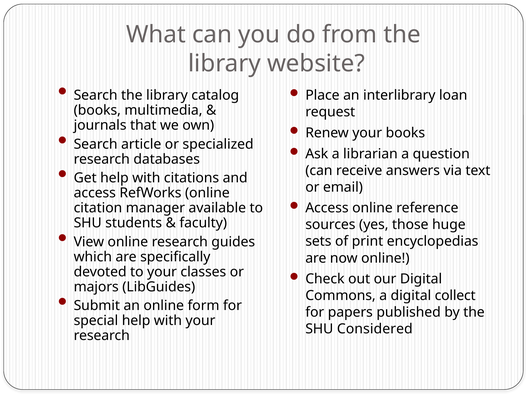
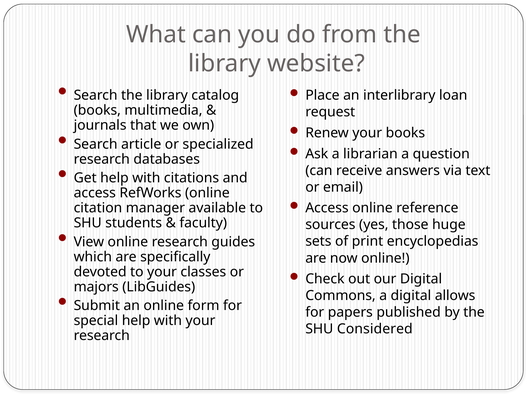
collect: collect -> allows
